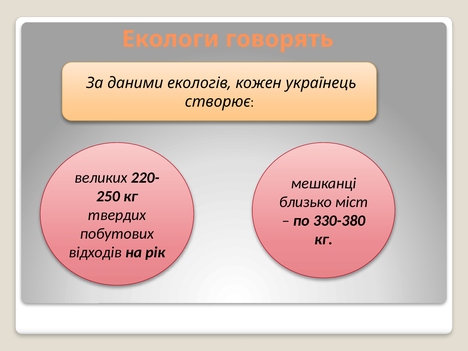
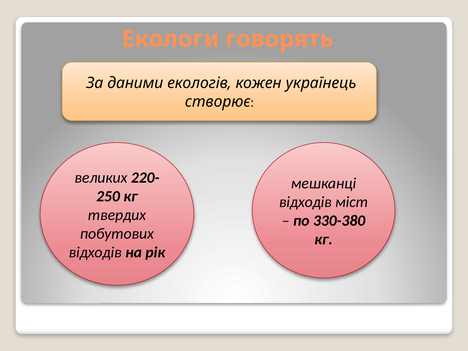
близько at (305, 202): близько -> відходів
